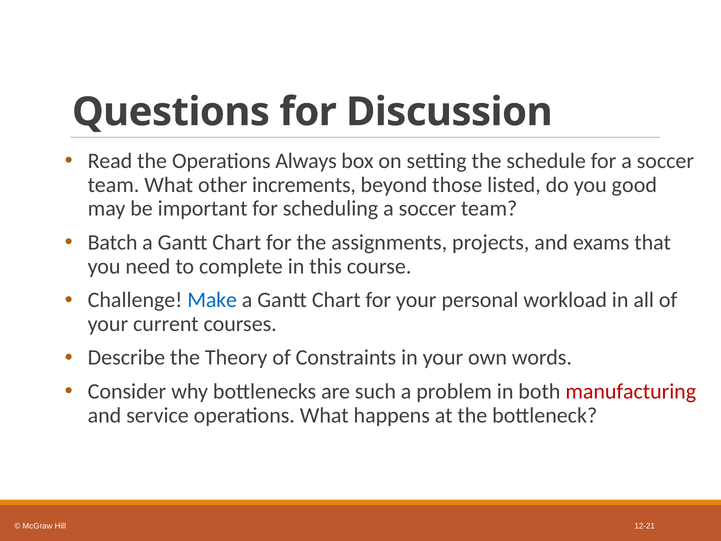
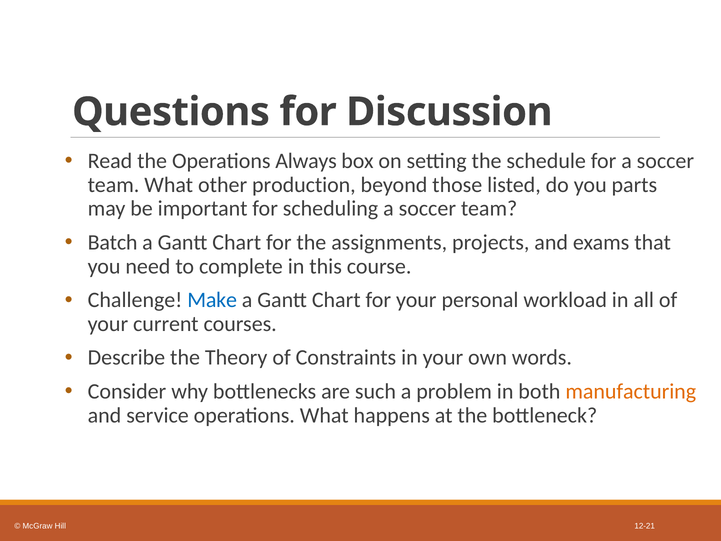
increments: increments -> production
good: good -> parts
manufacturing colour: red -> orange
